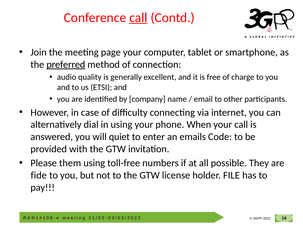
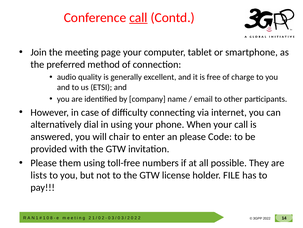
preferred underline: present -> none
quiet: quiet -> chair
an emails: emails -> please
fide: fide -> lists
